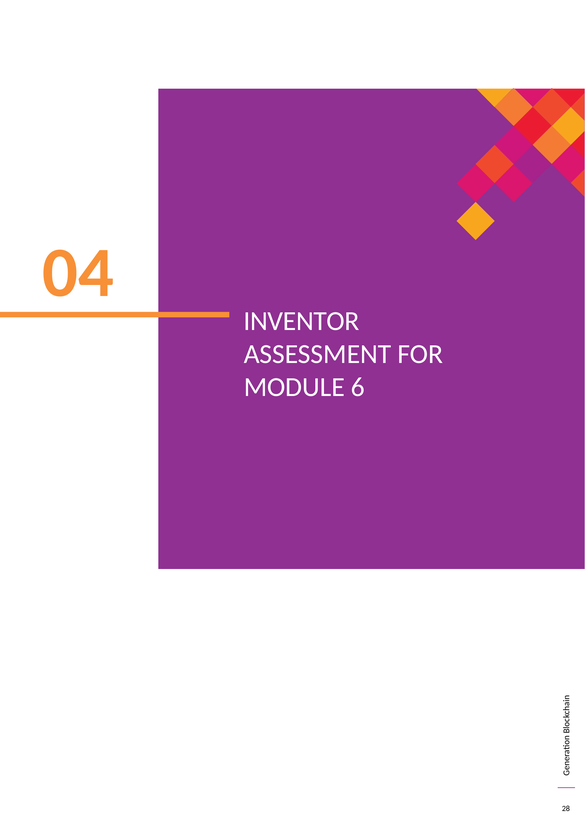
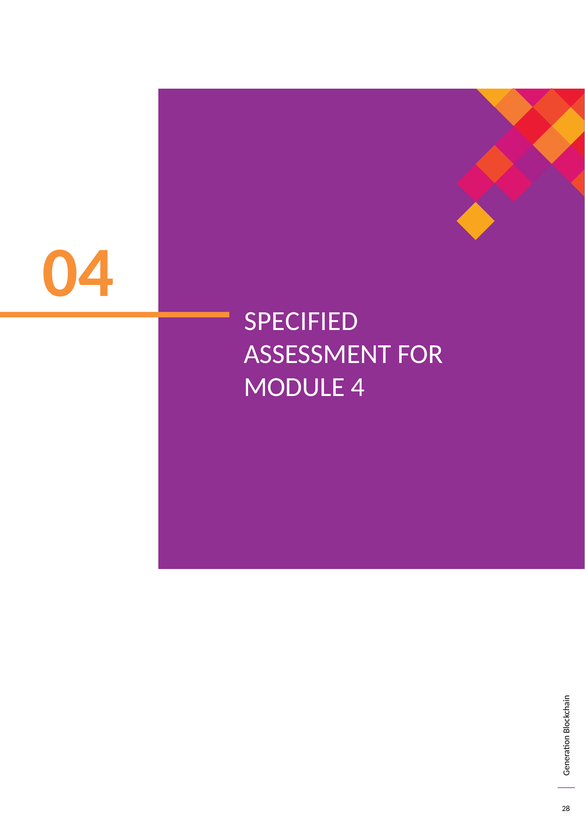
INVENTOR: INVENTOR -> SPECIFIED
6: 6 -> 4
